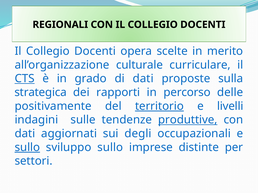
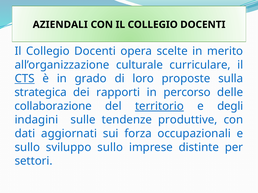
REGIONALI: REGIONALI -> AZIENDALI
di dati: dati -> loro
positivamente: positivamente -> collaborazione
livelli: livelli -> degli
produttive underline: present -> none
degli: degli -> forza
sullo at (27, 148) underline: present -> none
